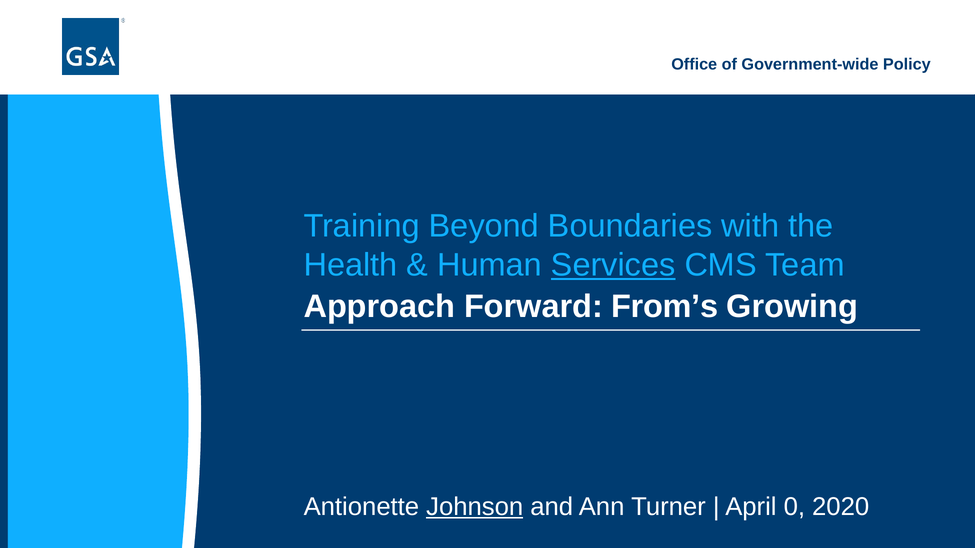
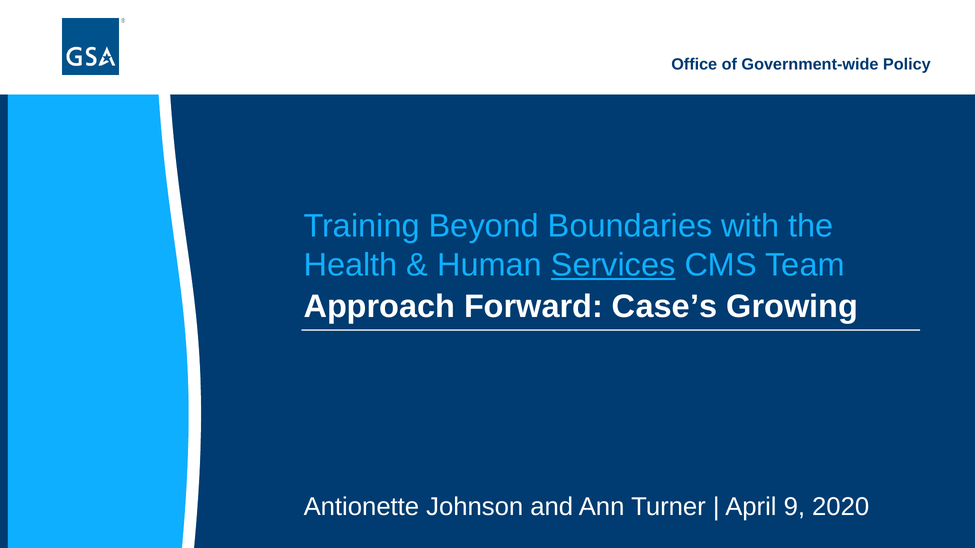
From’s: From’s -> Case’s
Johnson underline: present -> none
0: 0 -> 9
